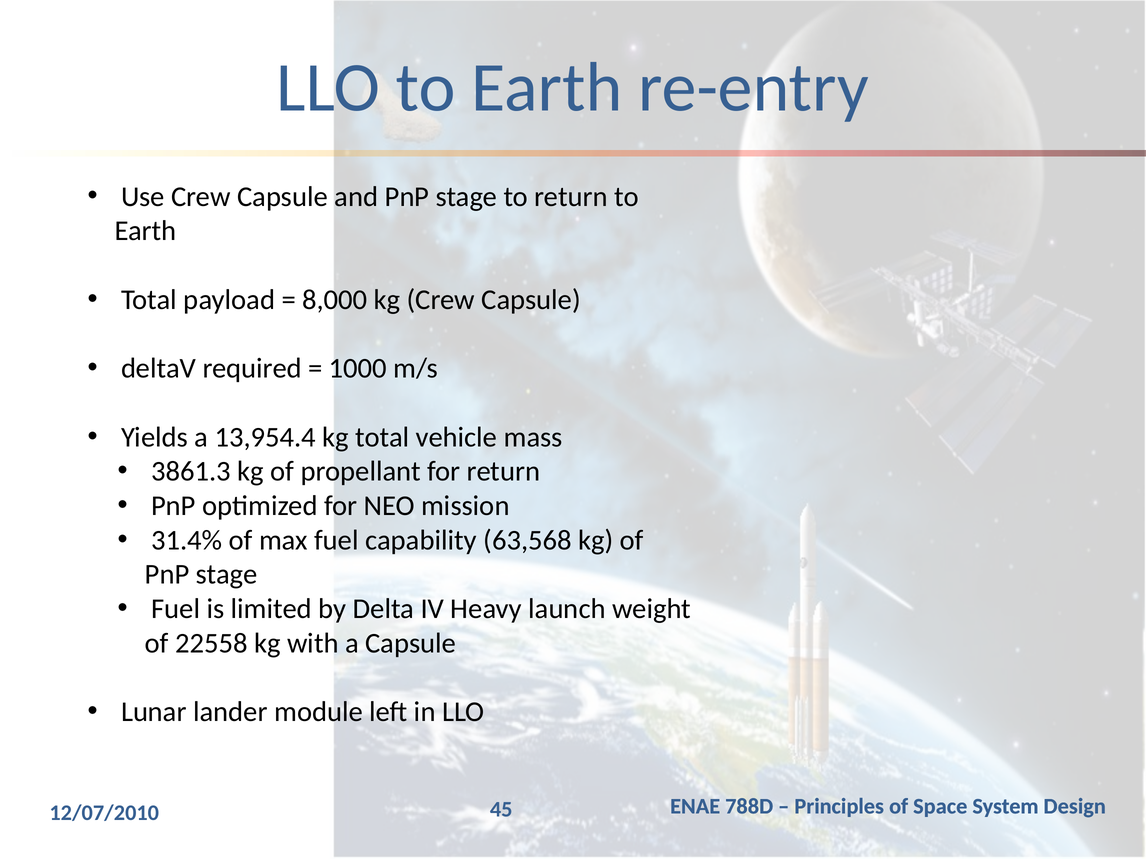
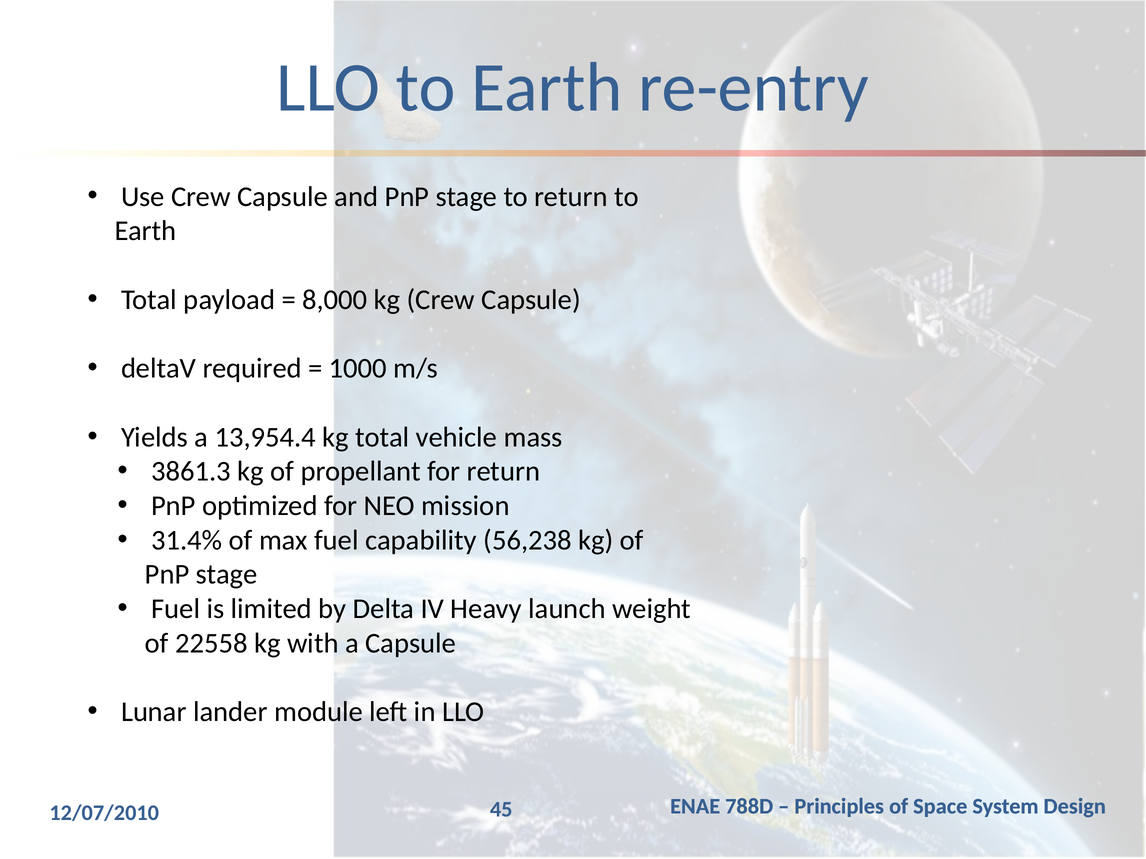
63,568: 63,568 -> 56,238
